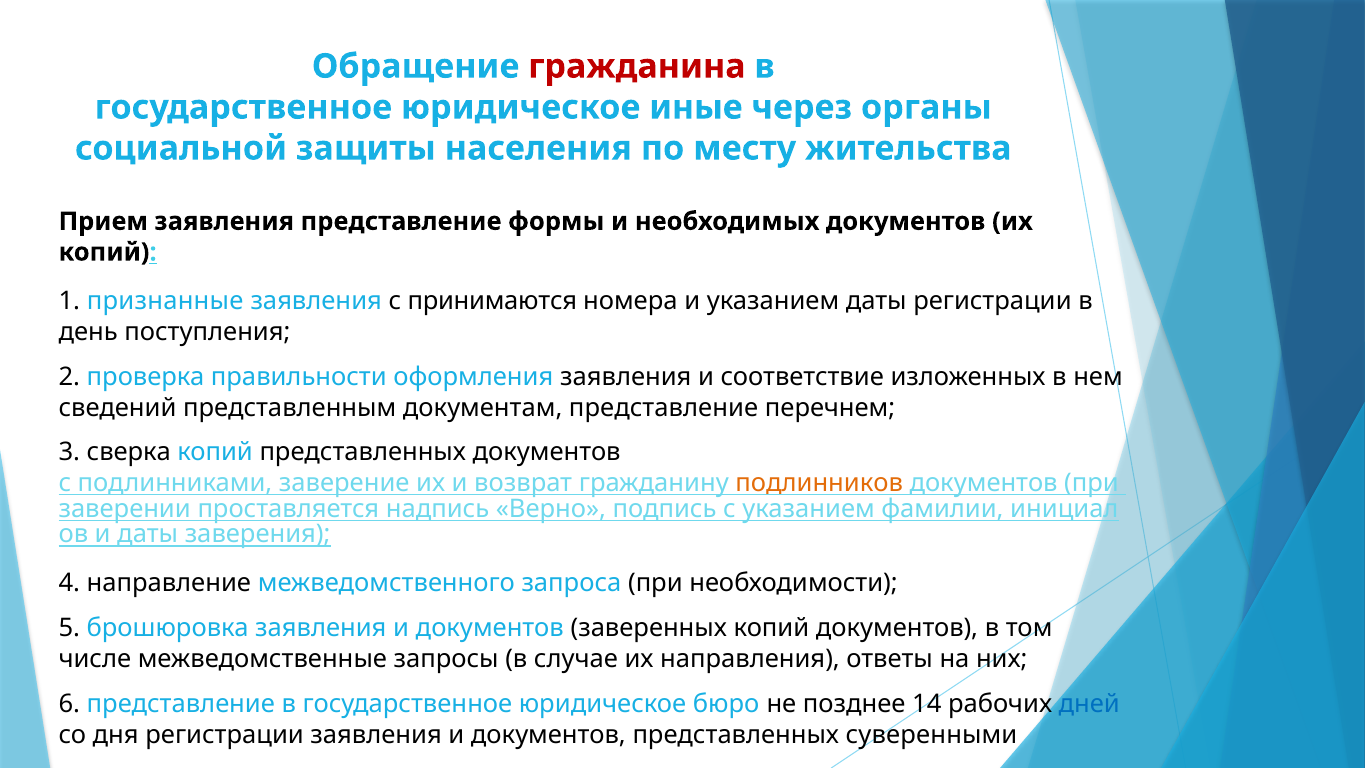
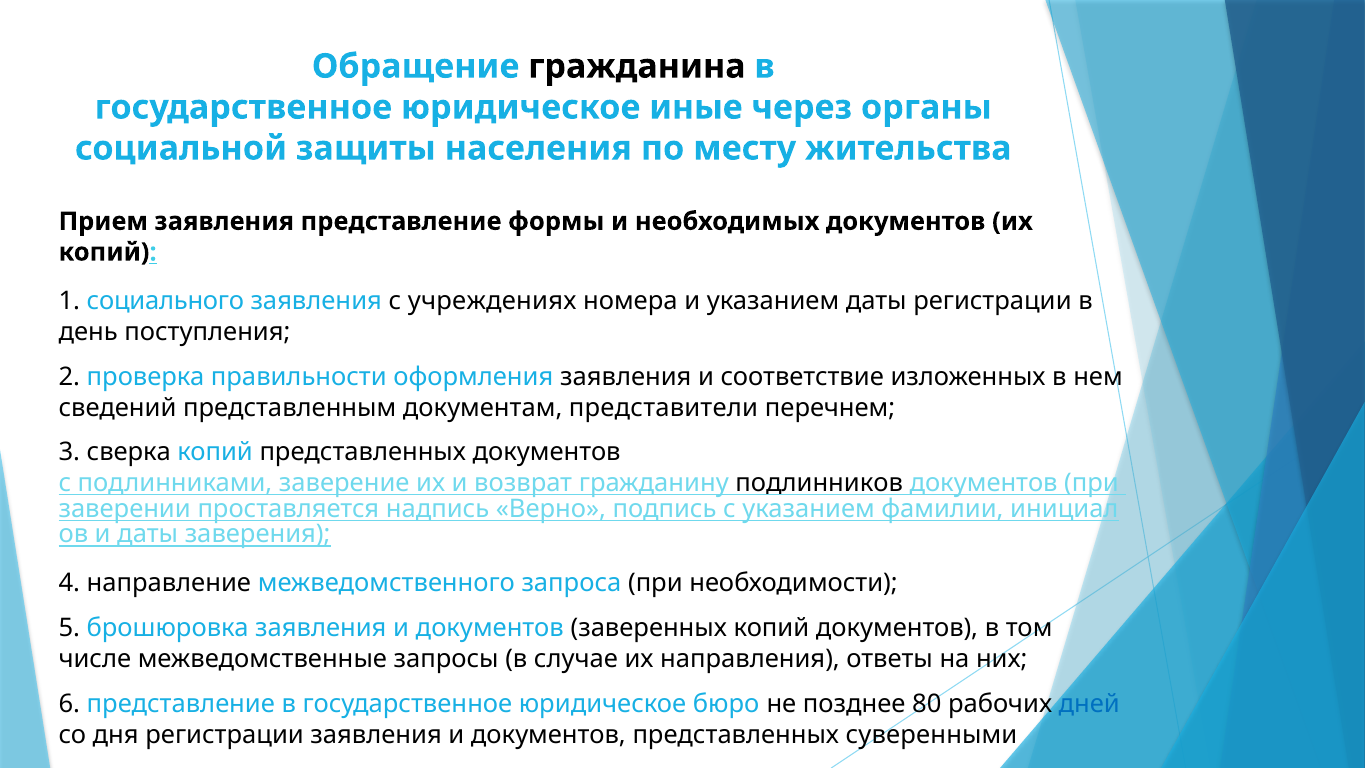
гражданина colour: red -> black
признанные: признанные -> социального
принимаются: принимаются -> учреждениях
документам представление: представление -> представители
подлинников colour: orange -> black
14: 14 -> 80
